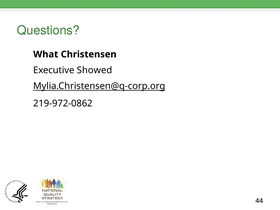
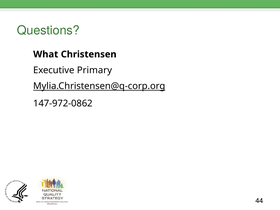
Showed: Showed -> Primary
219-972-0862: 219-972-0862 -> 147-972-0862
